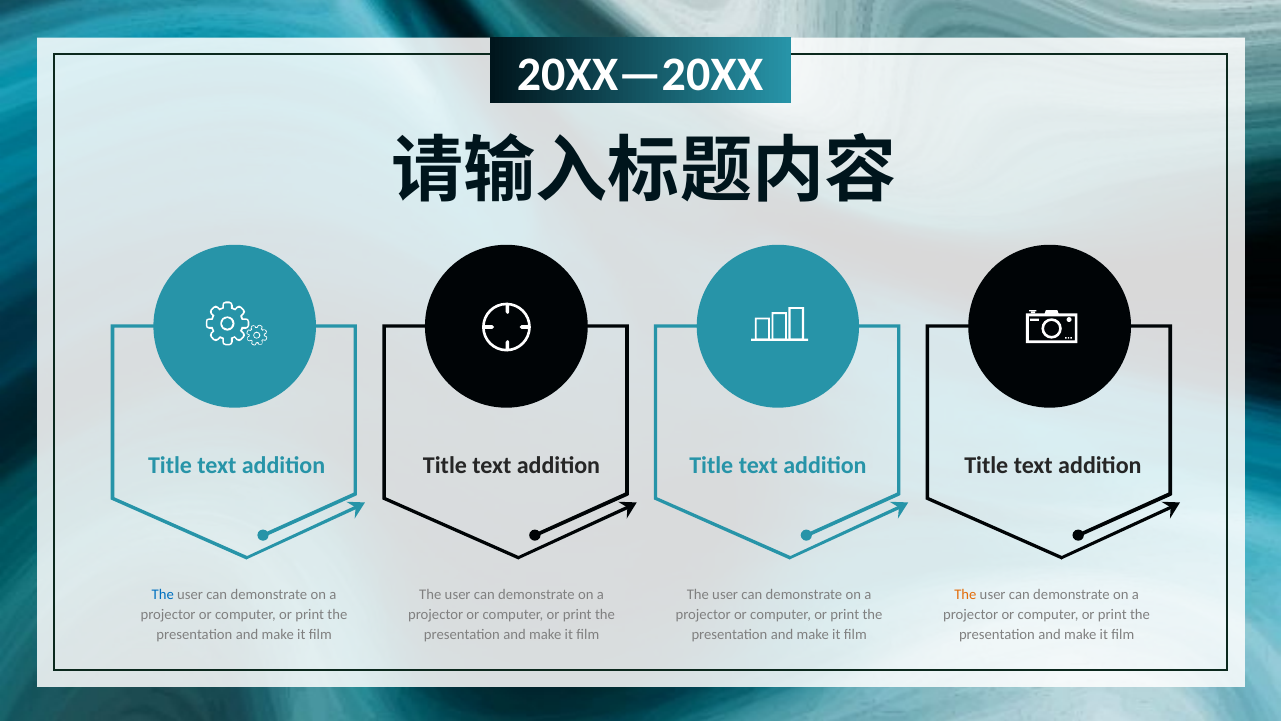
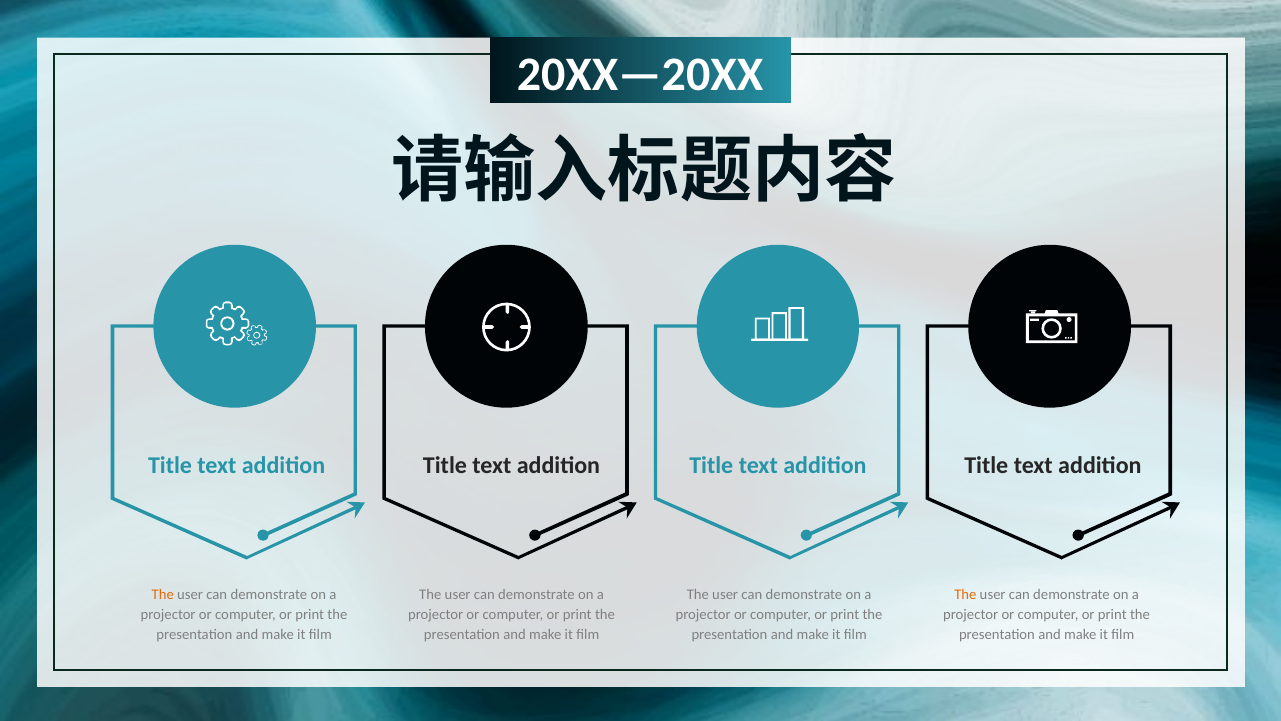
The at (163, 595) colour: blue -> orange
